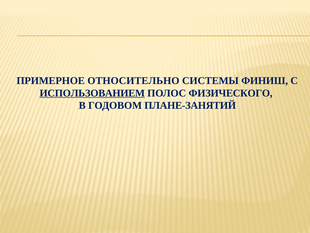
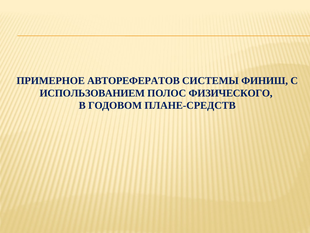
ОТНОСИТЕЛЬНО: ОТНОСИТЕЛЬНО -> АВТОРЕФЕРАТОВ
ИСПОЛЬЗОВАНИЕМ underline: present -> none
ПЛАНЕ-ЗАНЯТИЙ: ПЛАНЕ-ЗАНЯТИЙ -> ПЛАНЕ-СРЕДСТВ
